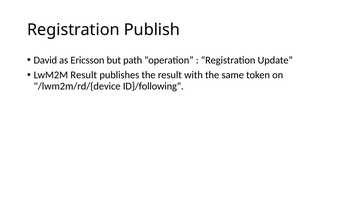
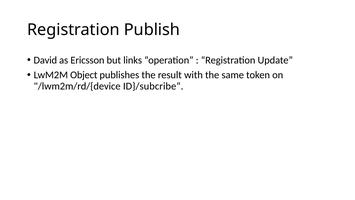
path: path -> links
LwM2M Result: Result -> Object
ID}/following“: ID}/following“ -> ID}/subcribe“
